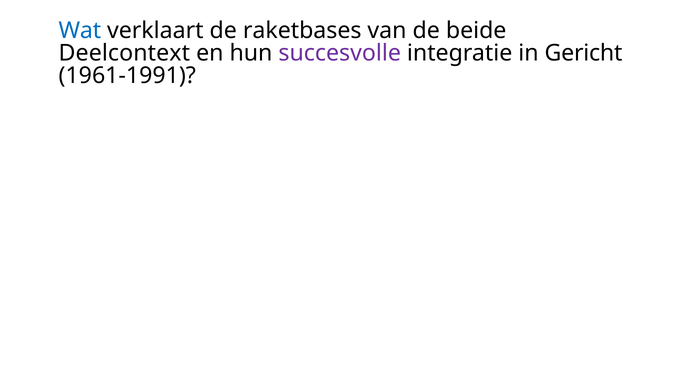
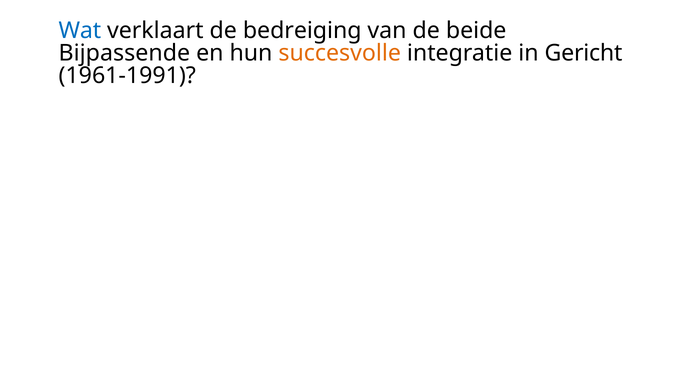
raketbases: raketbases -> bedreiging
Deelcontext: Deelcontext -> Bijpassende
succesvolle colour: purple -> orange
